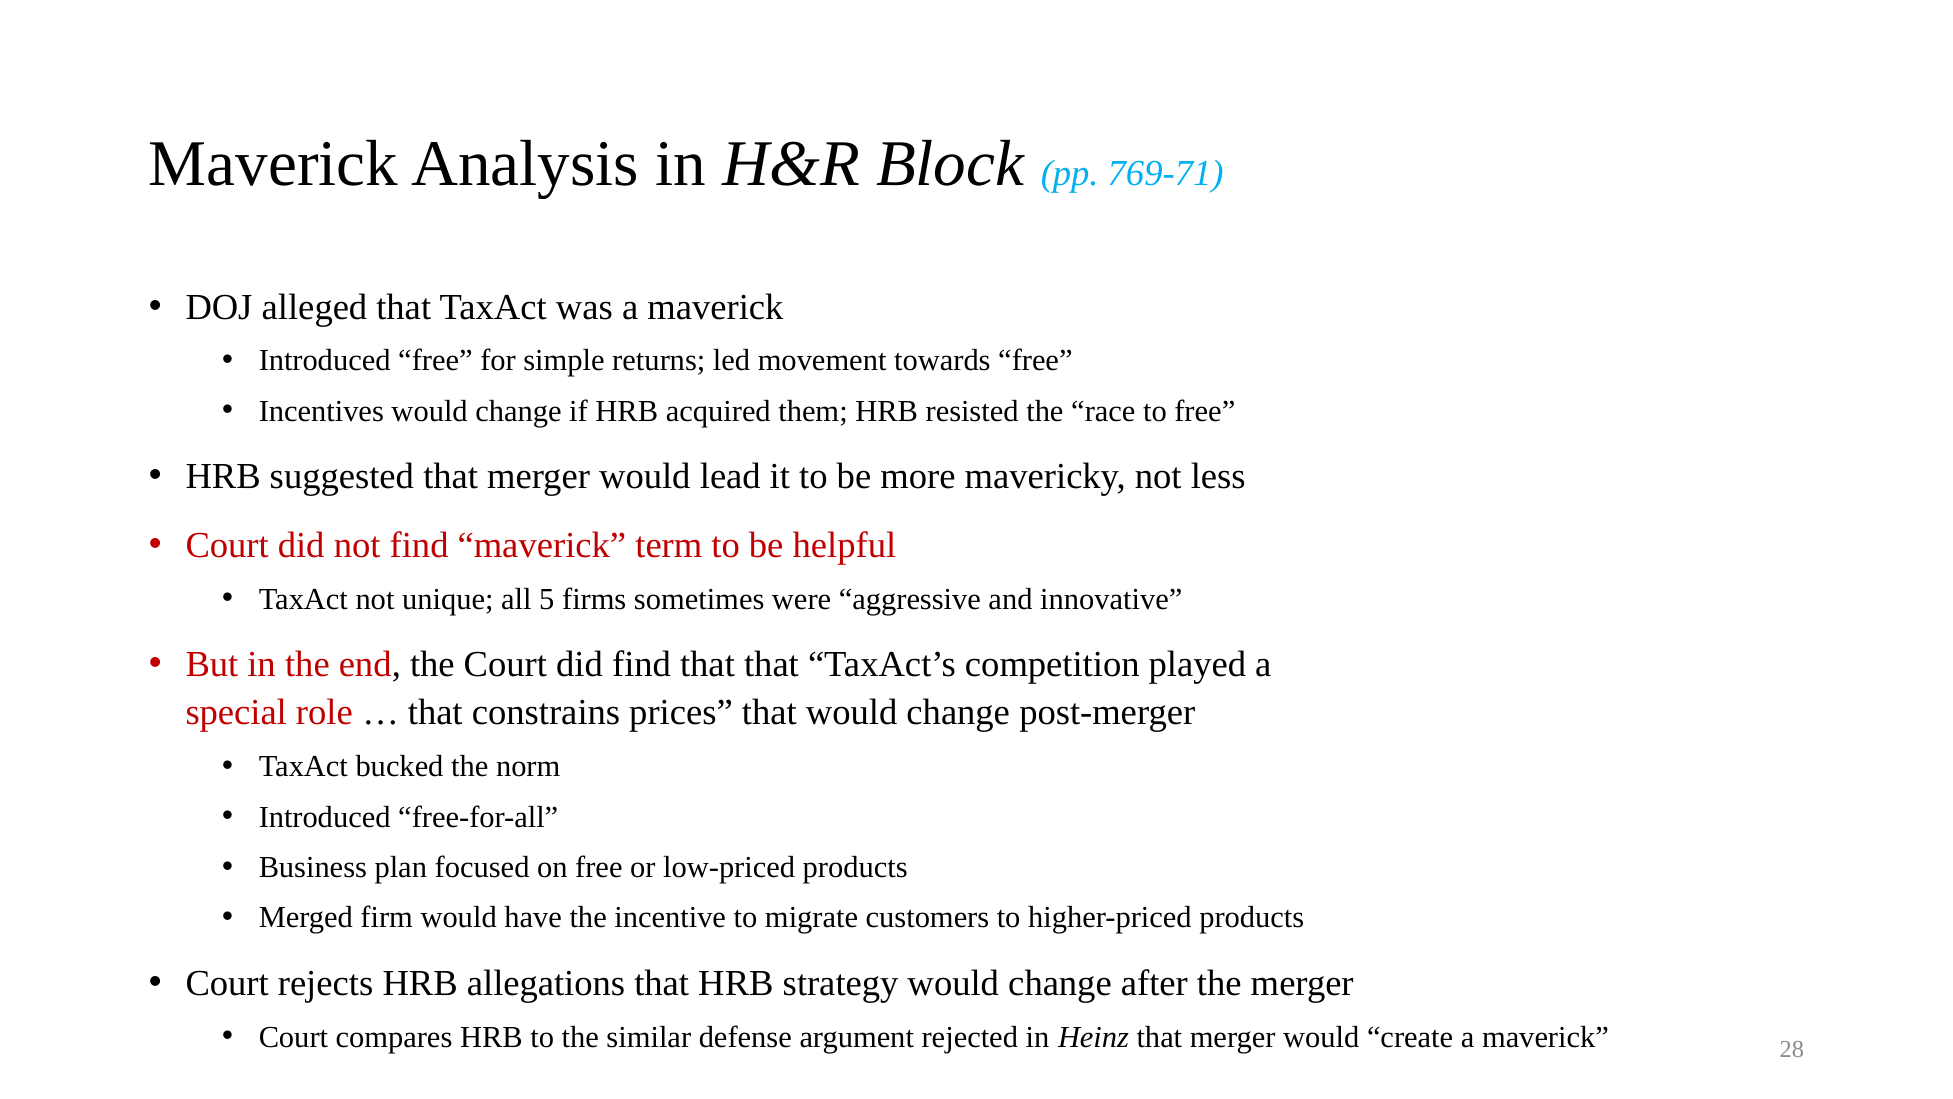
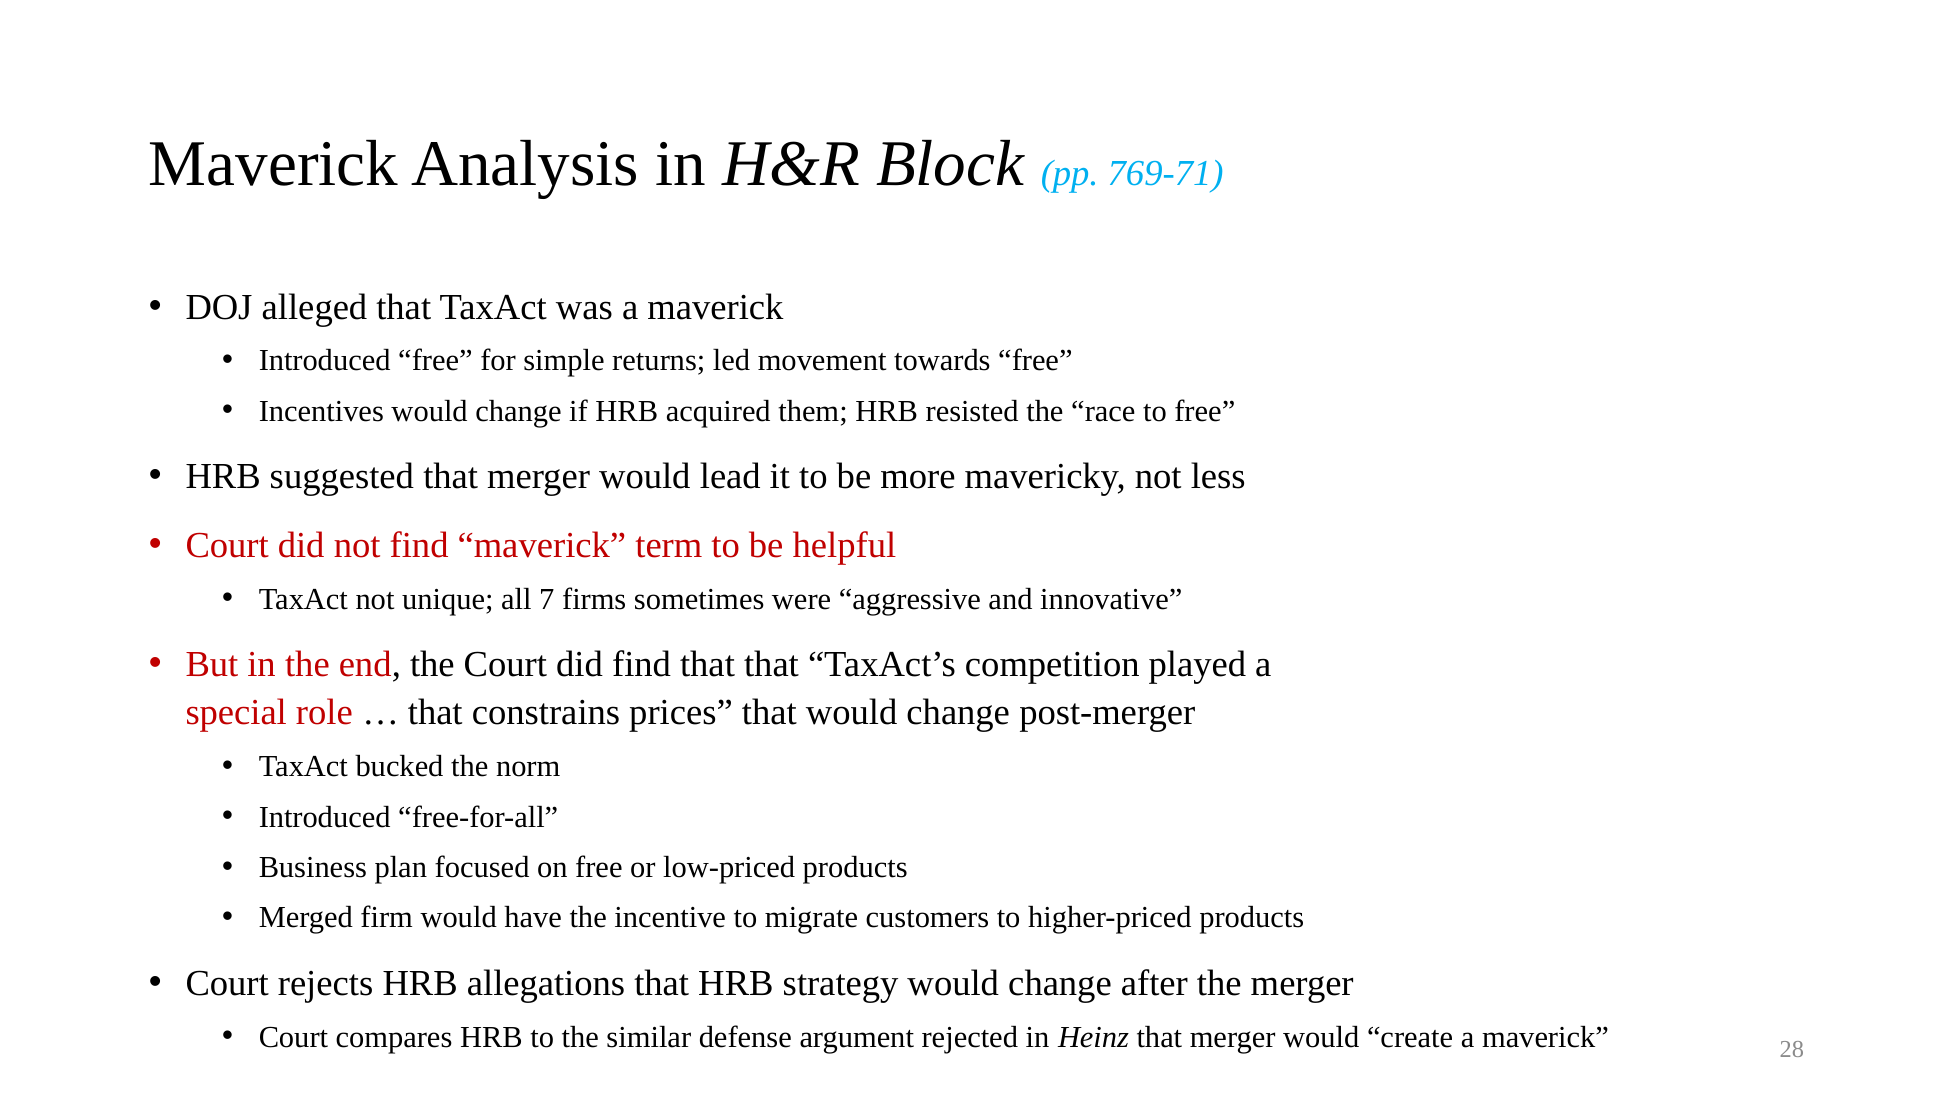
5: 5 -> 7
